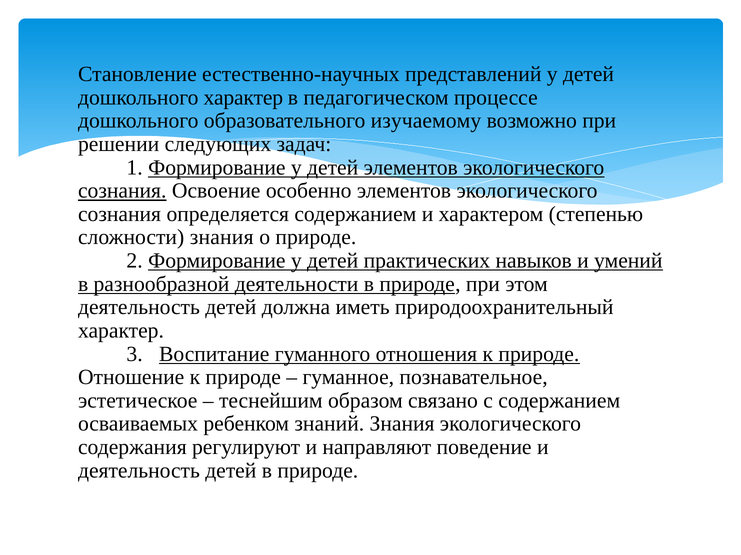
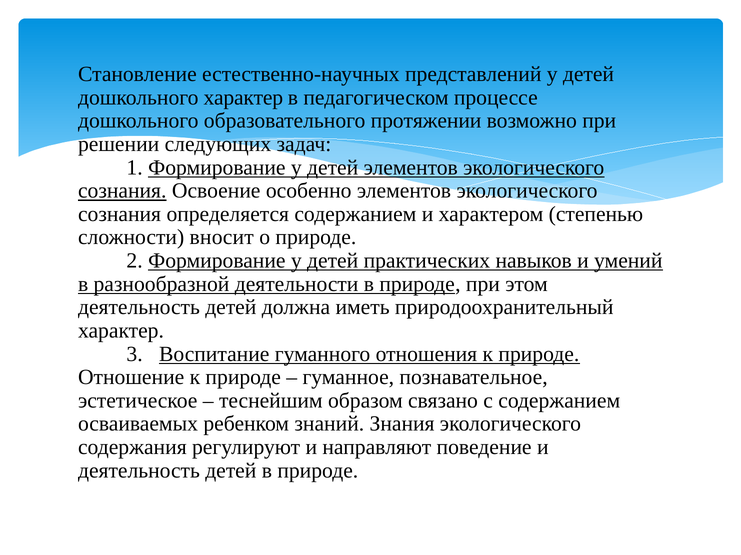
изучаемому: изучаемому -> протяжении
сложности знания: знания -> вносит
